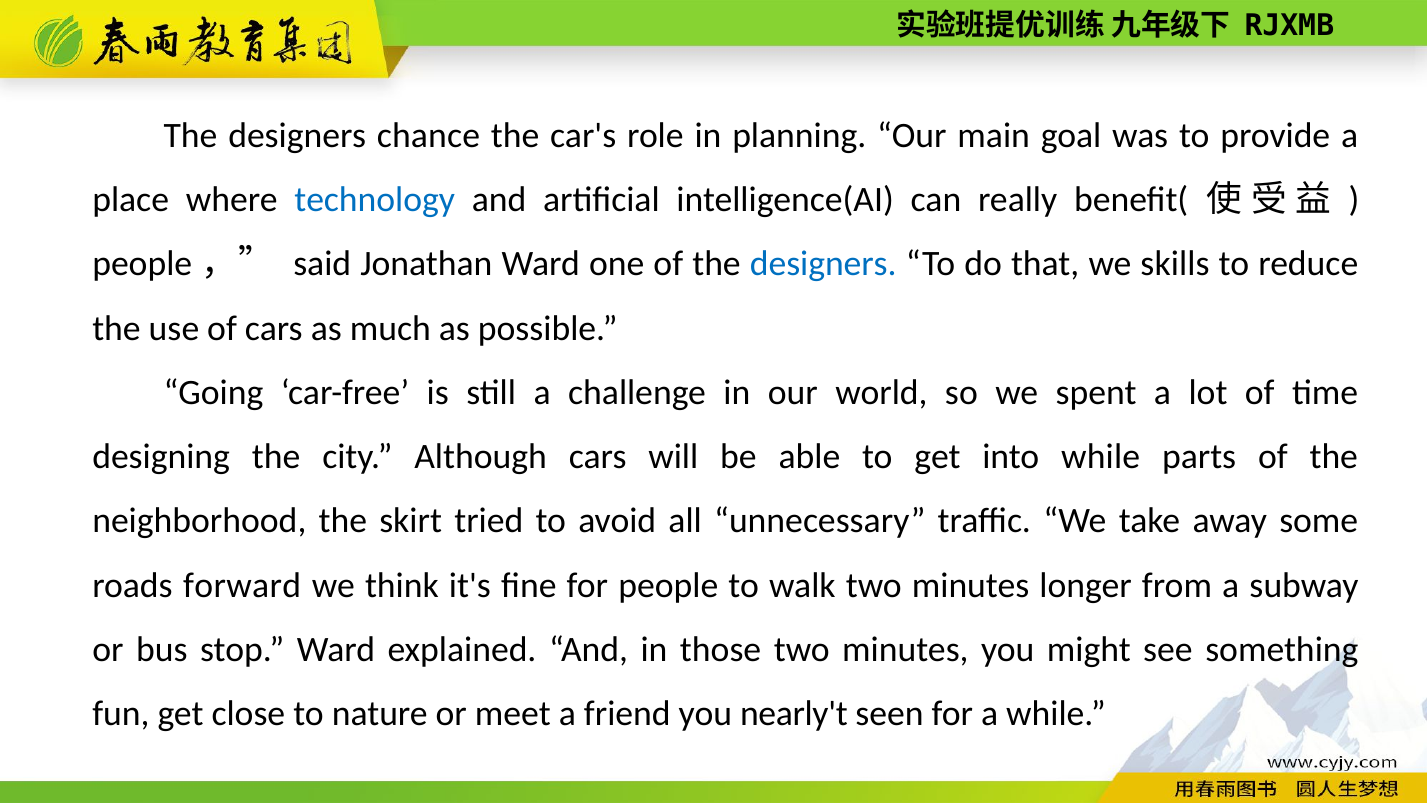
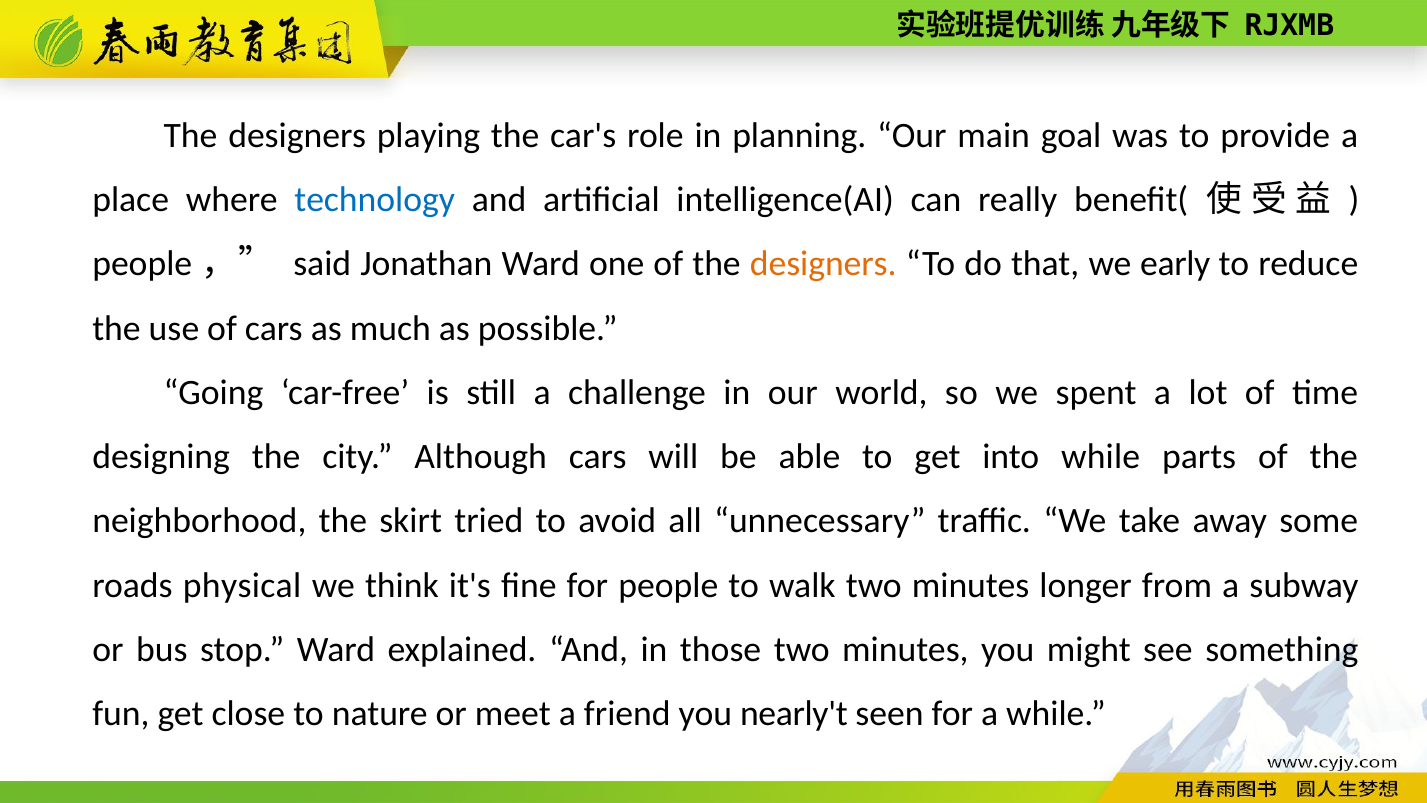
chance: chance -> playing
designers at (823, 264) colour: blue -> orange
skills: skills -> early
forward: forward -> physical
